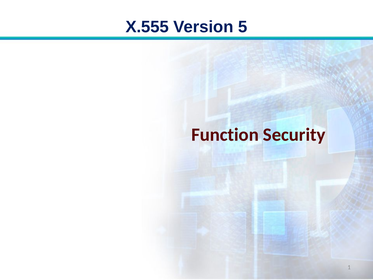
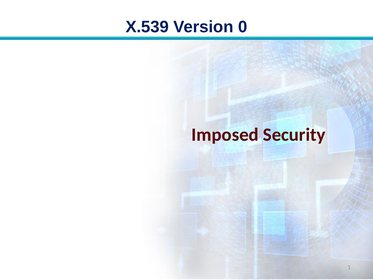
X.555: X.555 -> X.539
5: 5 -> 0
Function: Function -> Imposed
